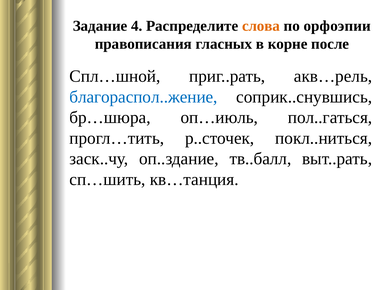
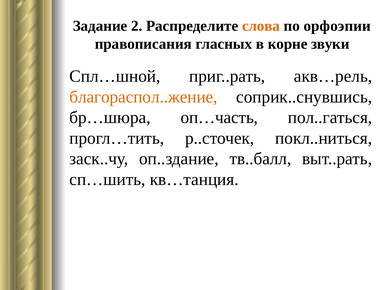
4: 4 -> 2
после: после -> звуки
благораспол..жение colour: blue -> orange
оп…июль: оп…июль -> оп…часть
